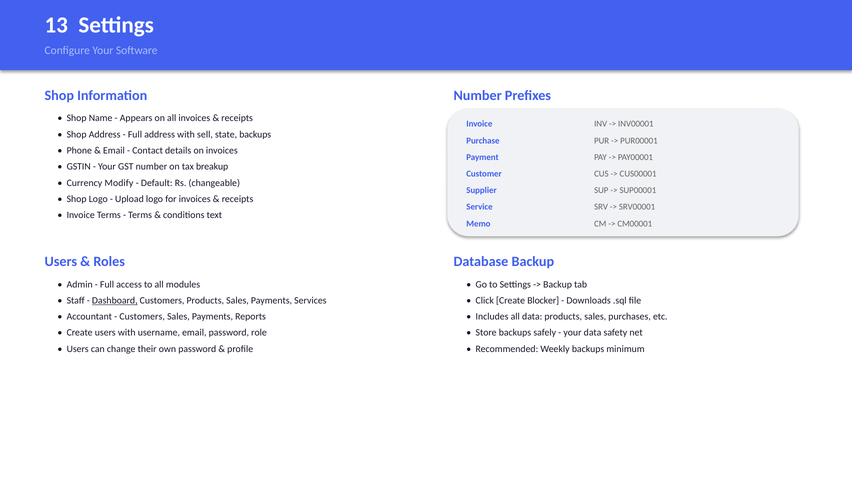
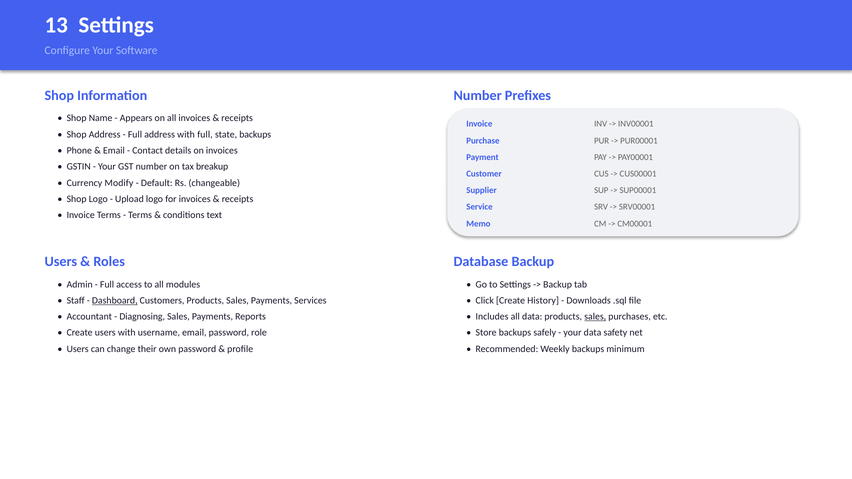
with sell: sell -> full
Blocker: Blocker -> History
Customers at (142, 317): Customers -> Diagnosing
sales at (595, 317) underline: none -> present
